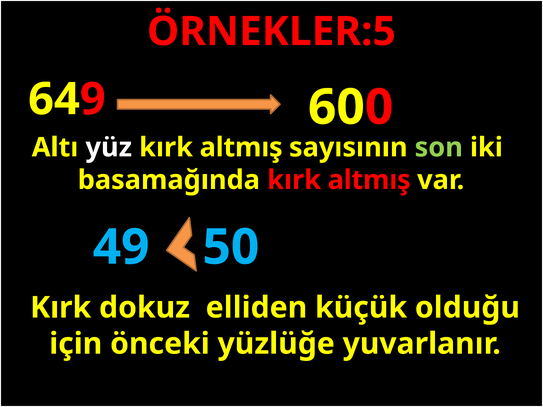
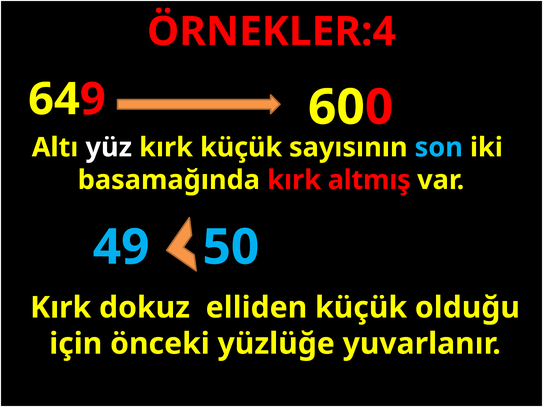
ÖRNEKLER:5: ÖRNEKLER:5 -> ÖRNEKLER:4
altmış at (241, 148): altmış -> küçük
son colour: light green -> light blue
